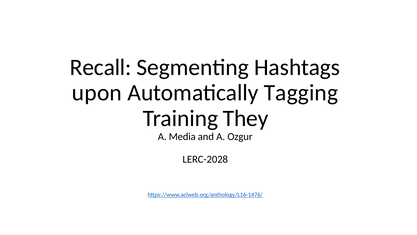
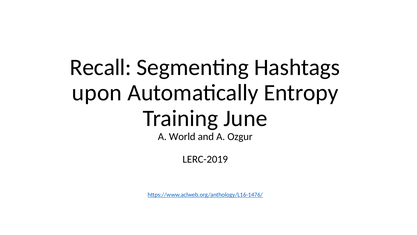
Tagging: Tagging -> Entropy
They: They -> June
Media: Media -> World
LERC-2028: LERC-2028 -> LERC-2019
